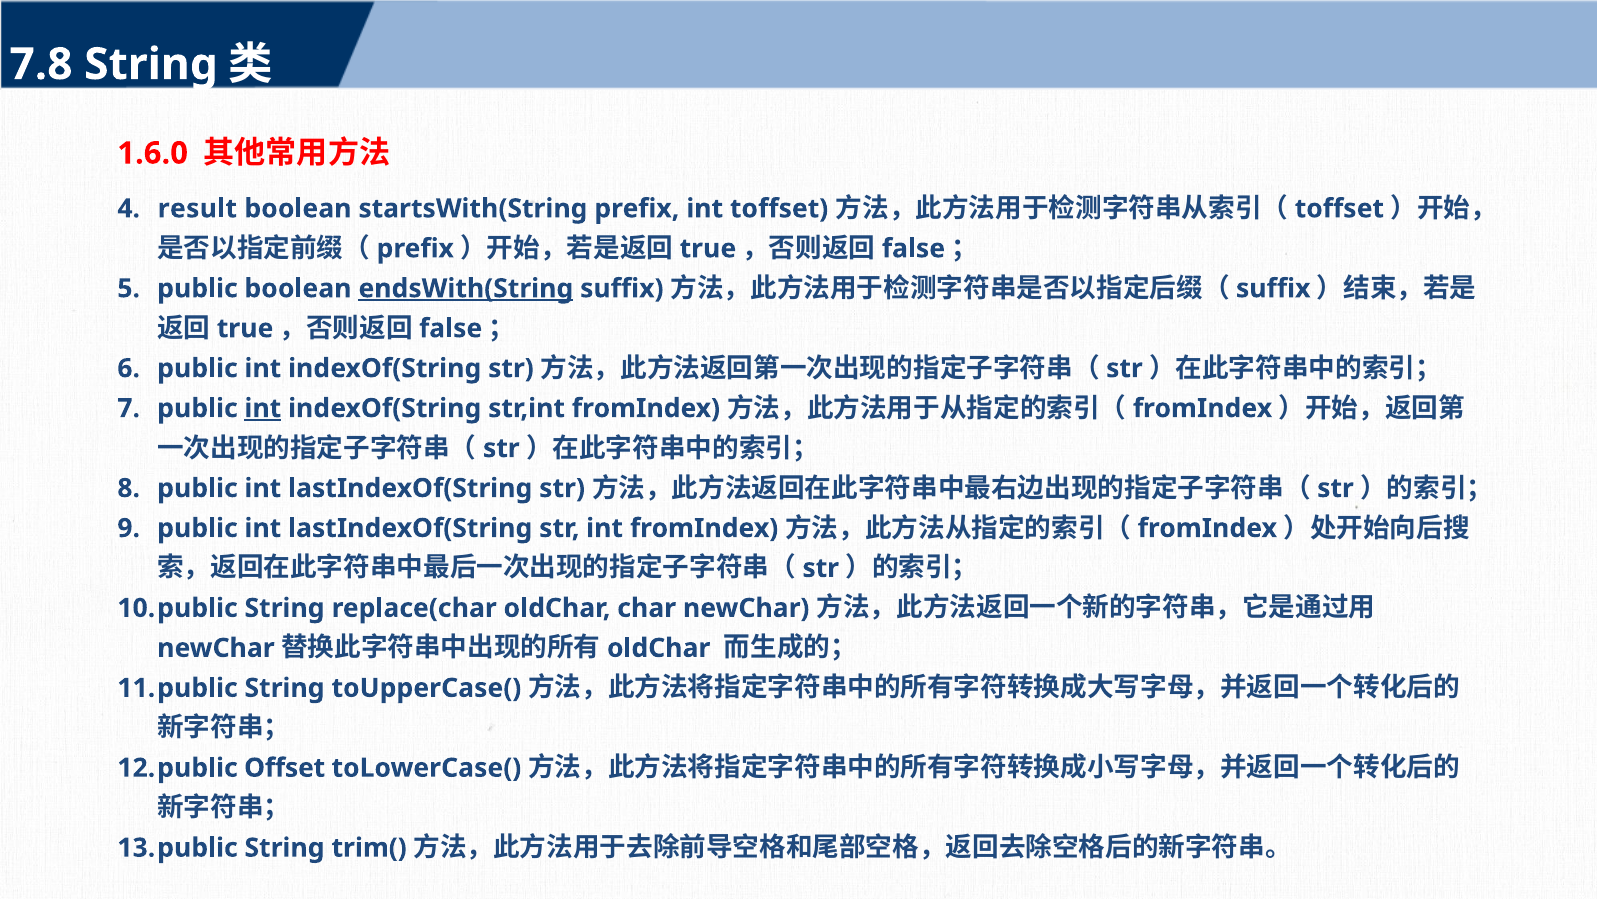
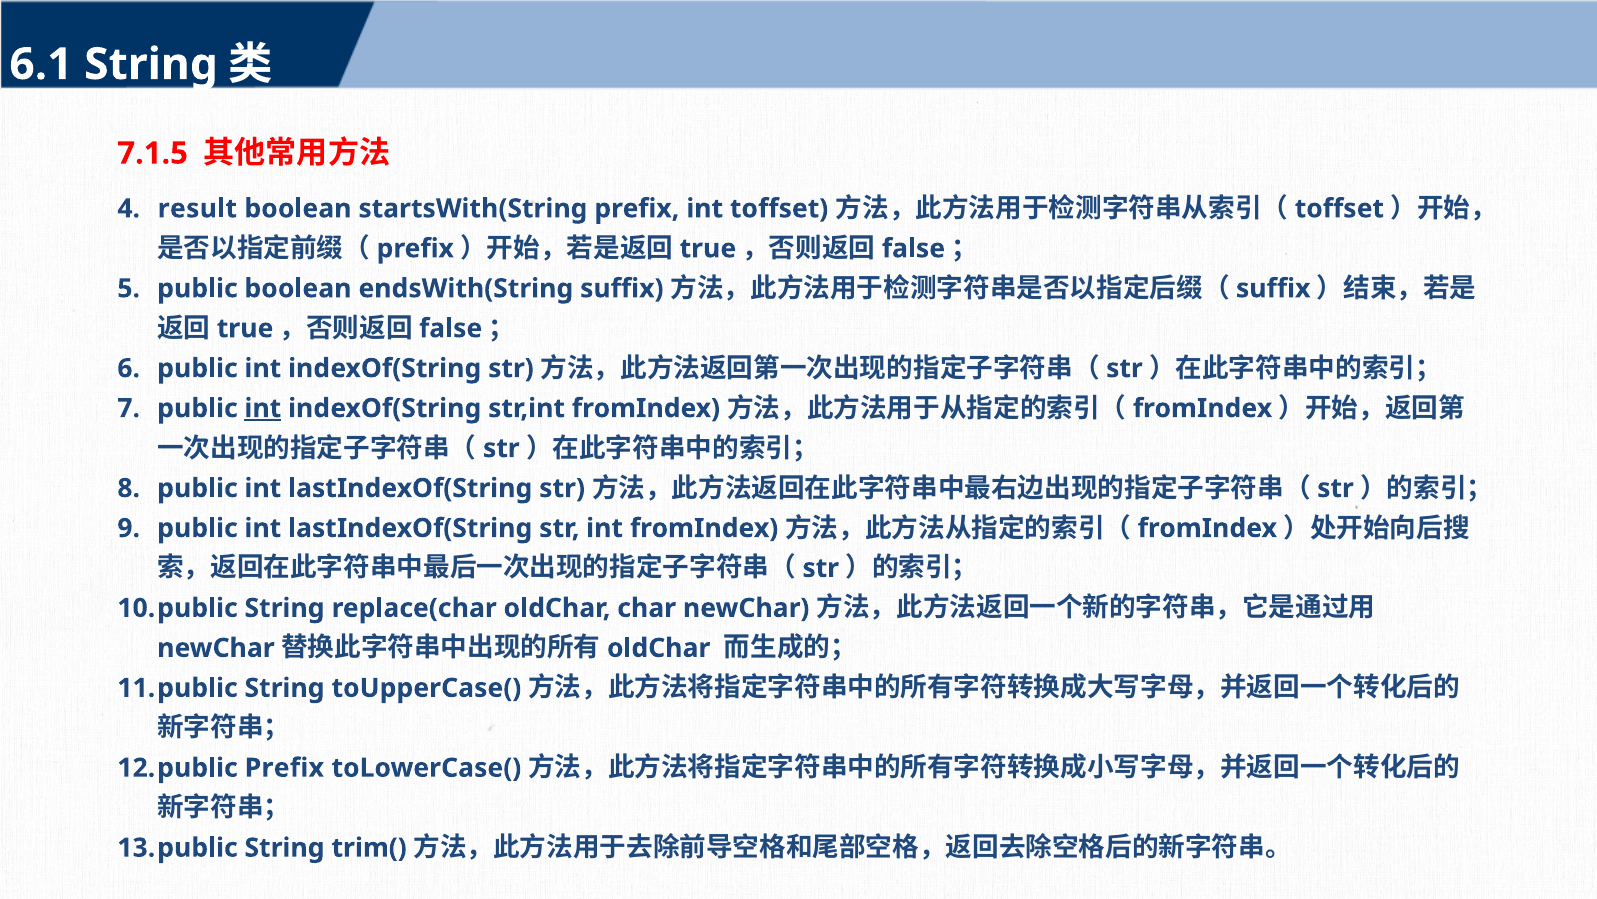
7.8: 7.8 -> 6.1
1.6.0: 1.6.0 -> 7.1.5
endsWith(String underline: present -> none
Offset at (285, 767): Offset -> Prefix
